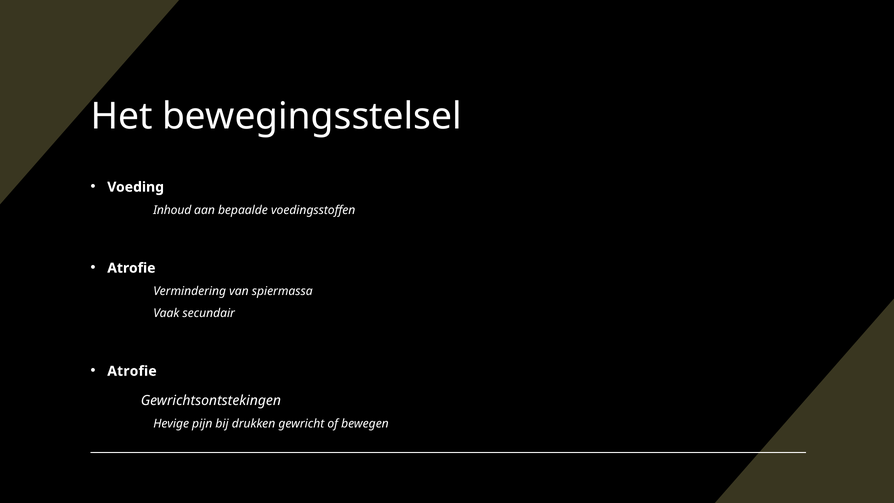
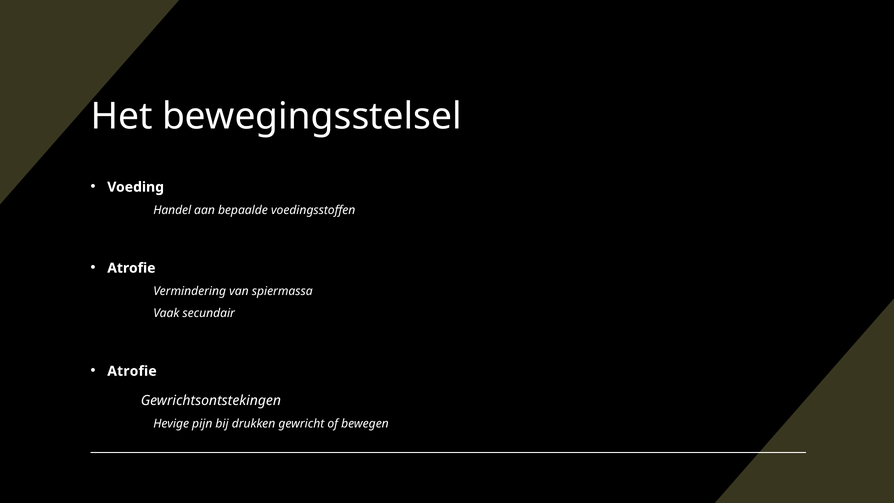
Inhoud: Inhoud -> Handel
